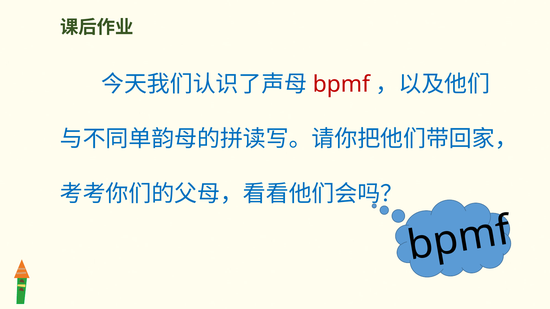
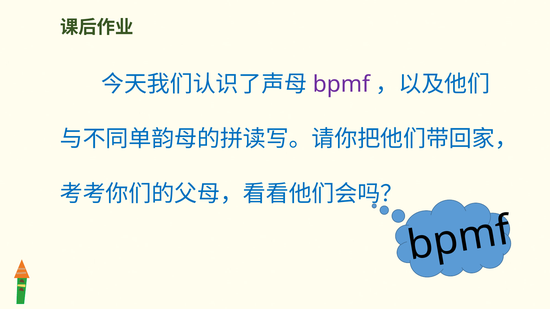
bpmf colour: red -> purple
